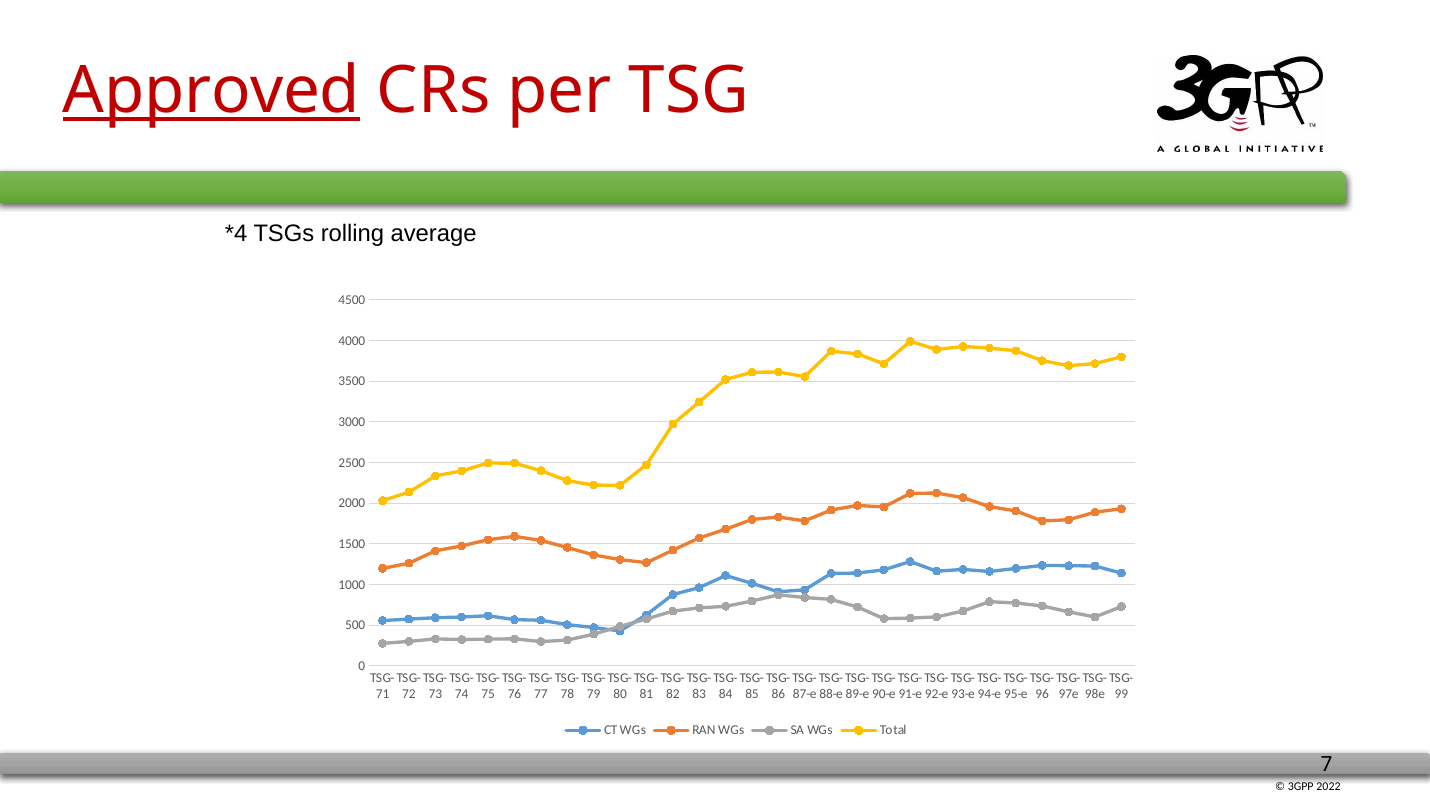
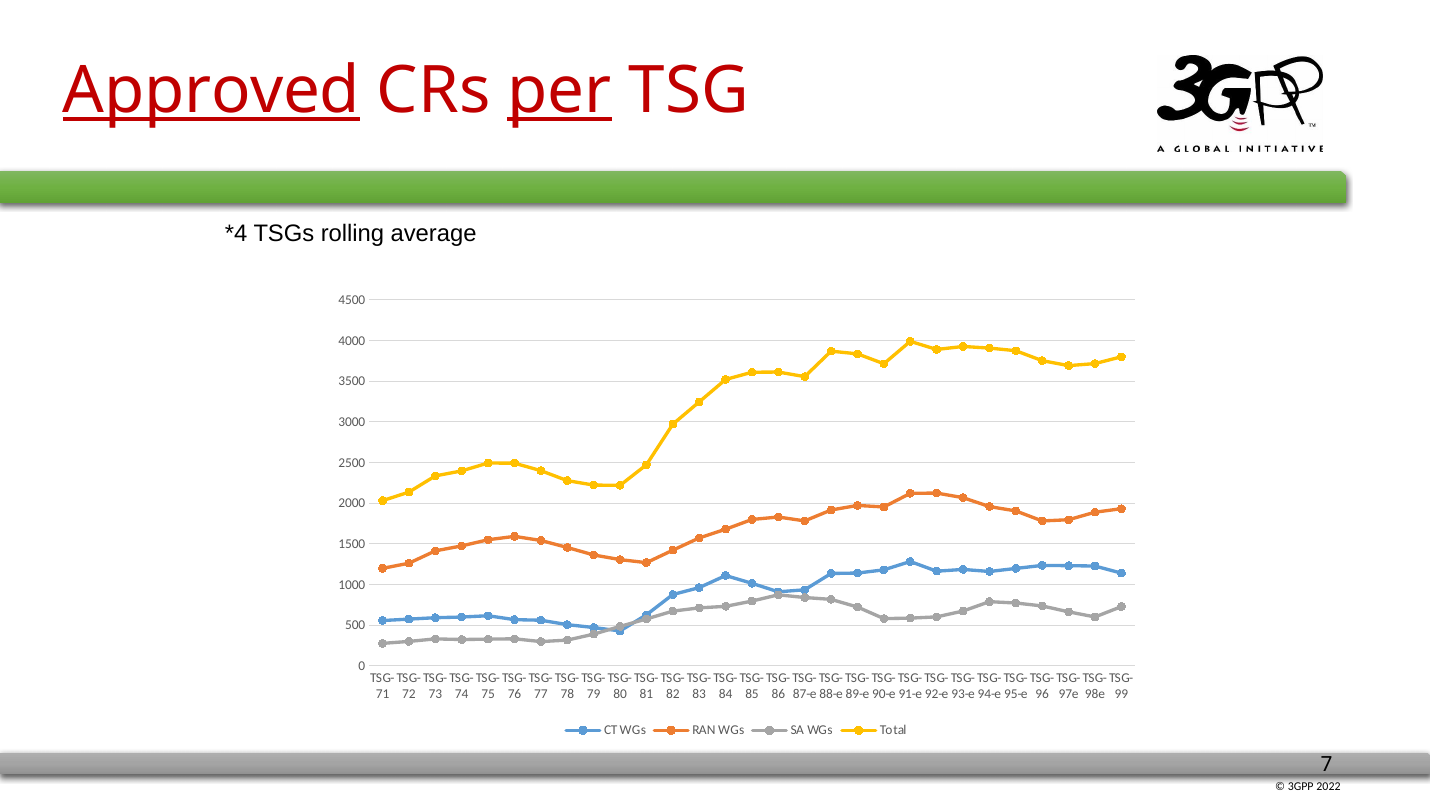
per underline: none -> present
